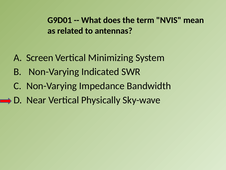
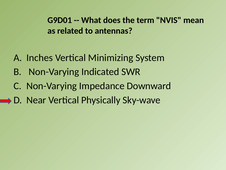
Screen: Screen -> Inches
Bandwidth: Bandwidth -> Downward
